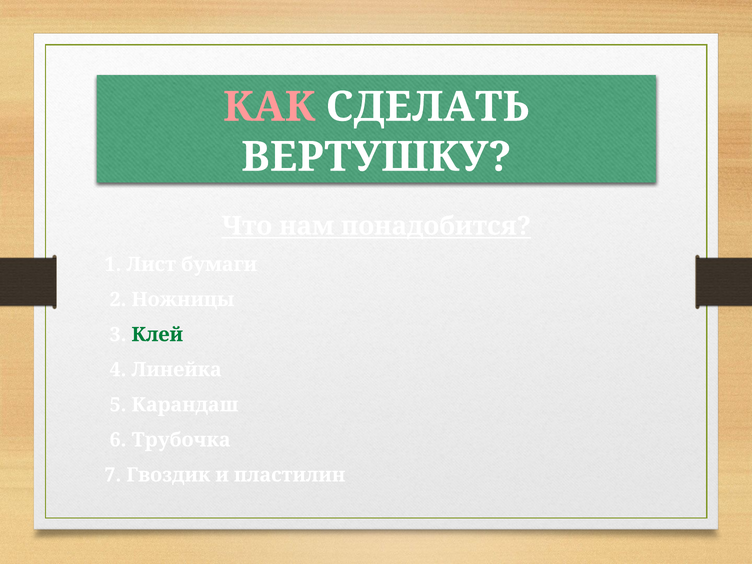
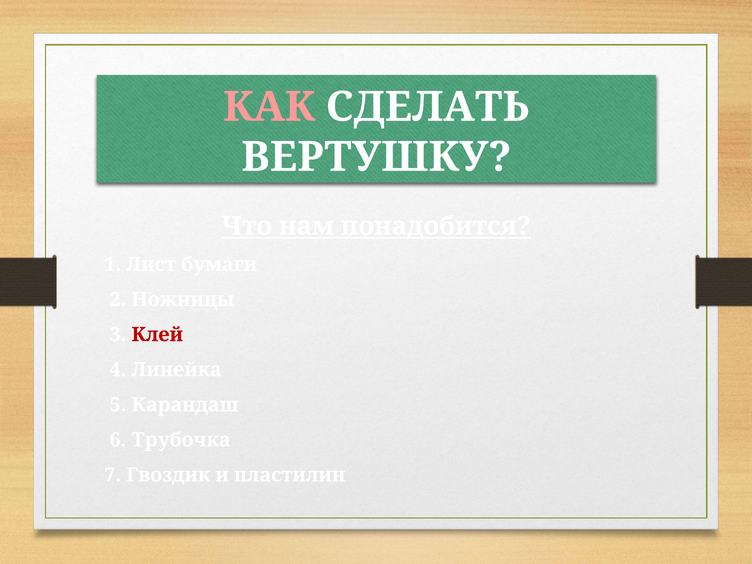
Клей colour: green -> red
